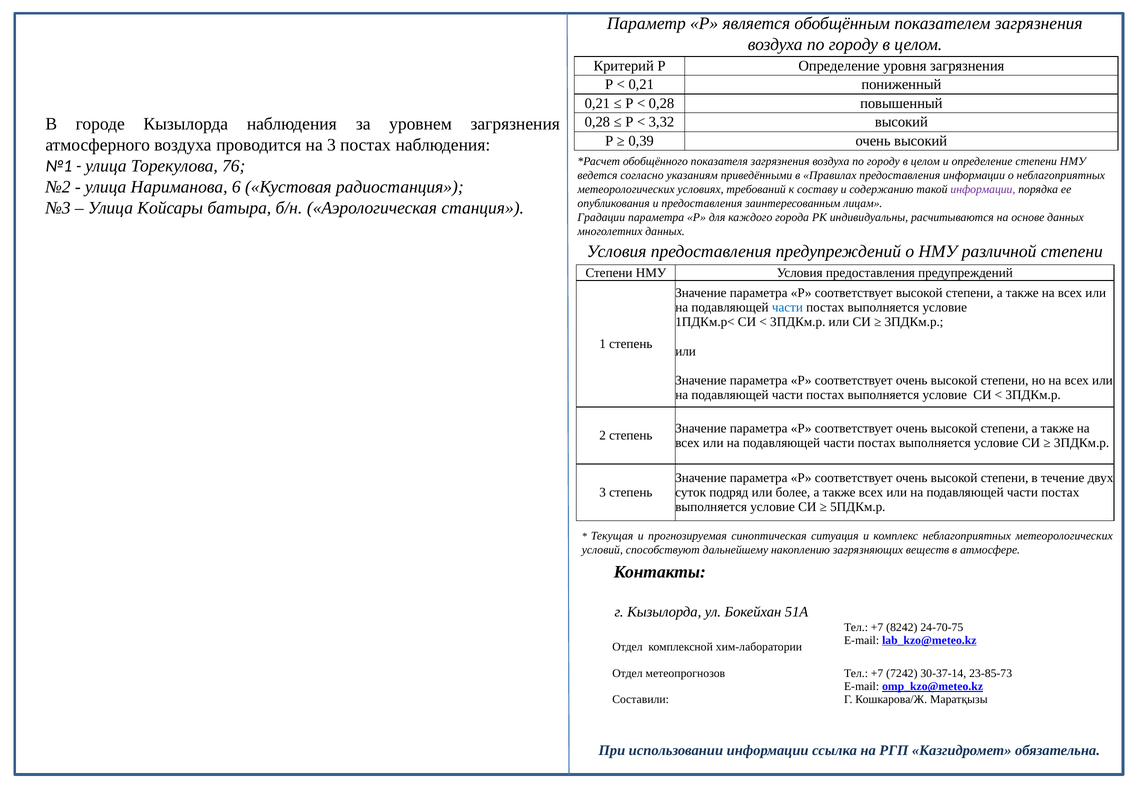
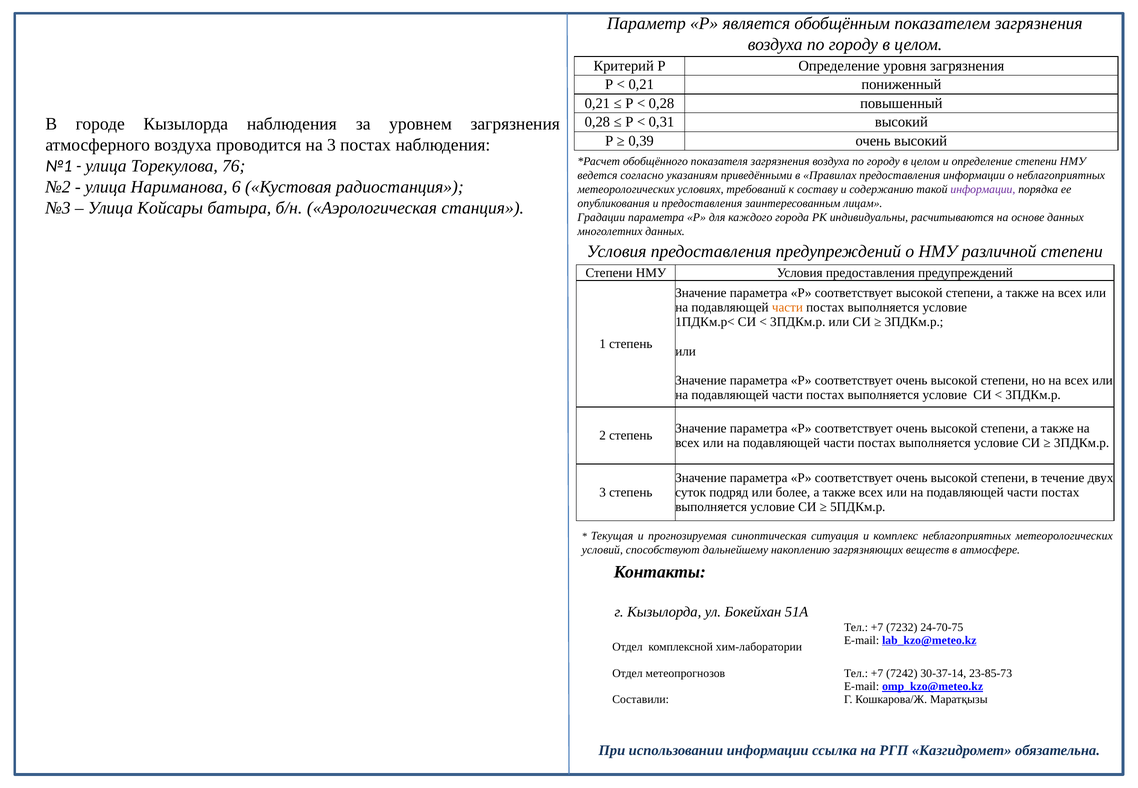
3,32: 3,32 -> 0,31
части at (787, 307) colour: blue -> orange
8242: 8242 -> 7232
